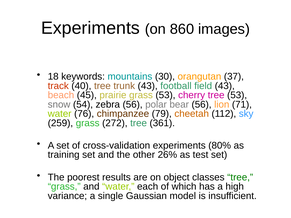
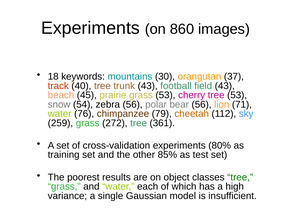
26%: 26% -> 85%
